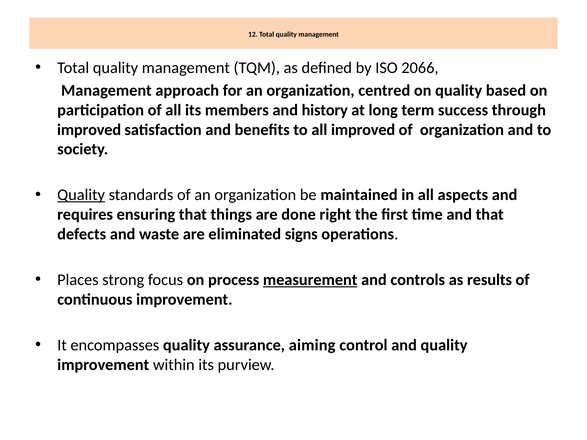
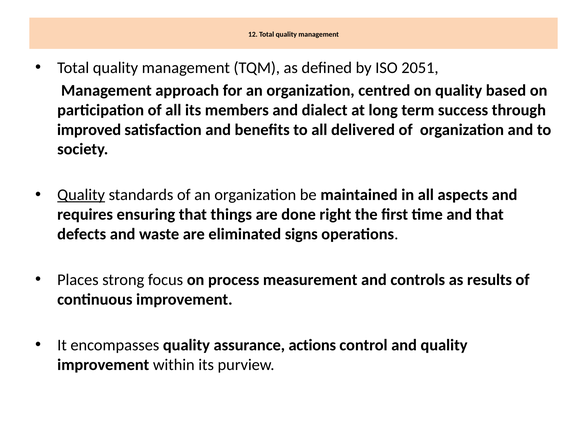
2066: 2066 -> 2051
history: history -> dialect
all improved: improved -> delivered
measurement underline: present -> none
aiming: aiming -> actions
